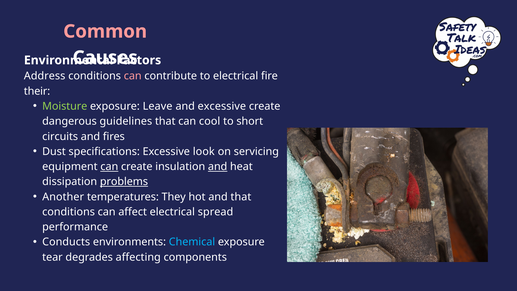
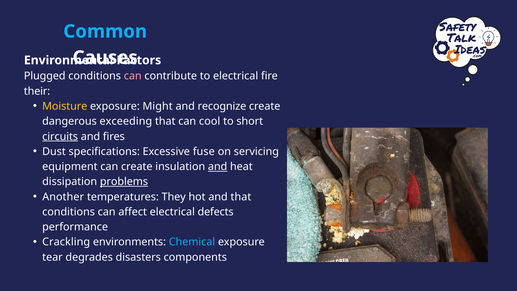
Common colour: pink -> light blue
Address: Address -> Plugged
Moisture colour: light green -> yellow
Leave: Leave -> Might
and excessive: excessive -> recognize
guidelines: guidelines -> exceeding
circuits underline: none -> present
look: look -> fuse
can at (109, 167) underline: present -> none
spread: spread -> defects
Conducts: Conducts -> Crackling
affecting: affecting -> disasters
